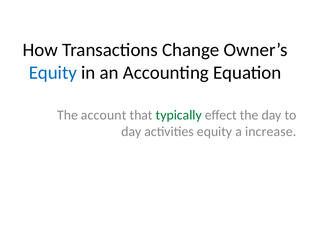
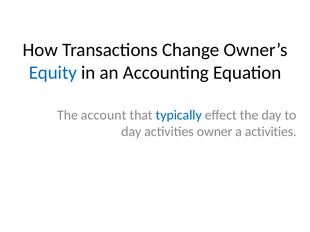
typically colour: green -> blue
activities equity: equity -> owner
a increase: increase -> activities
